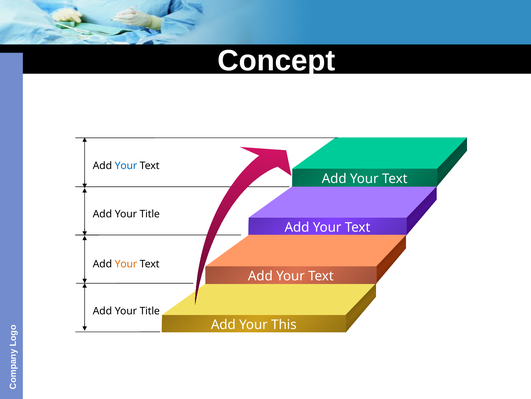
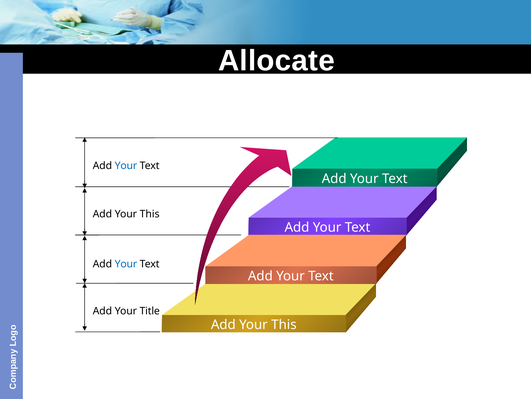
Concept: Concept -> Allocate
Title at (150, 214): Title -> This
Your at (126, 264) colour: orange -> blue
